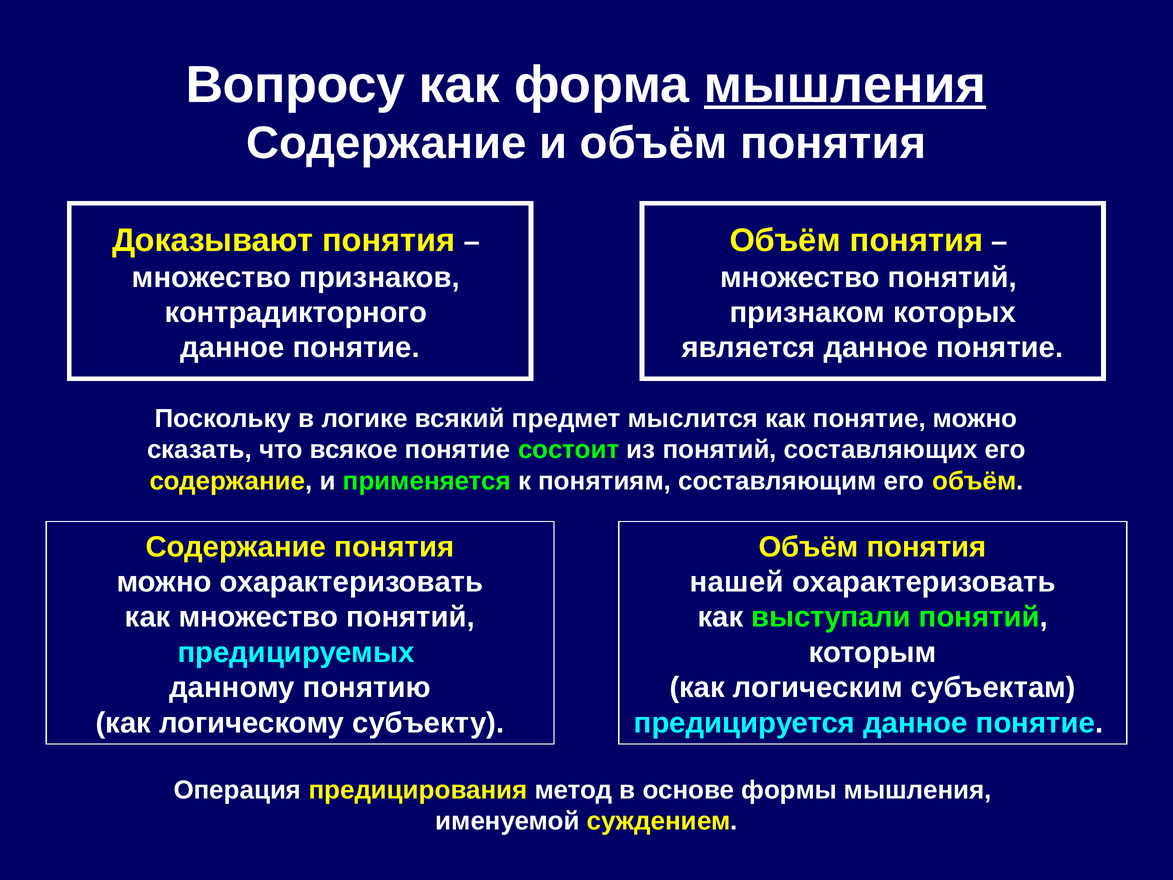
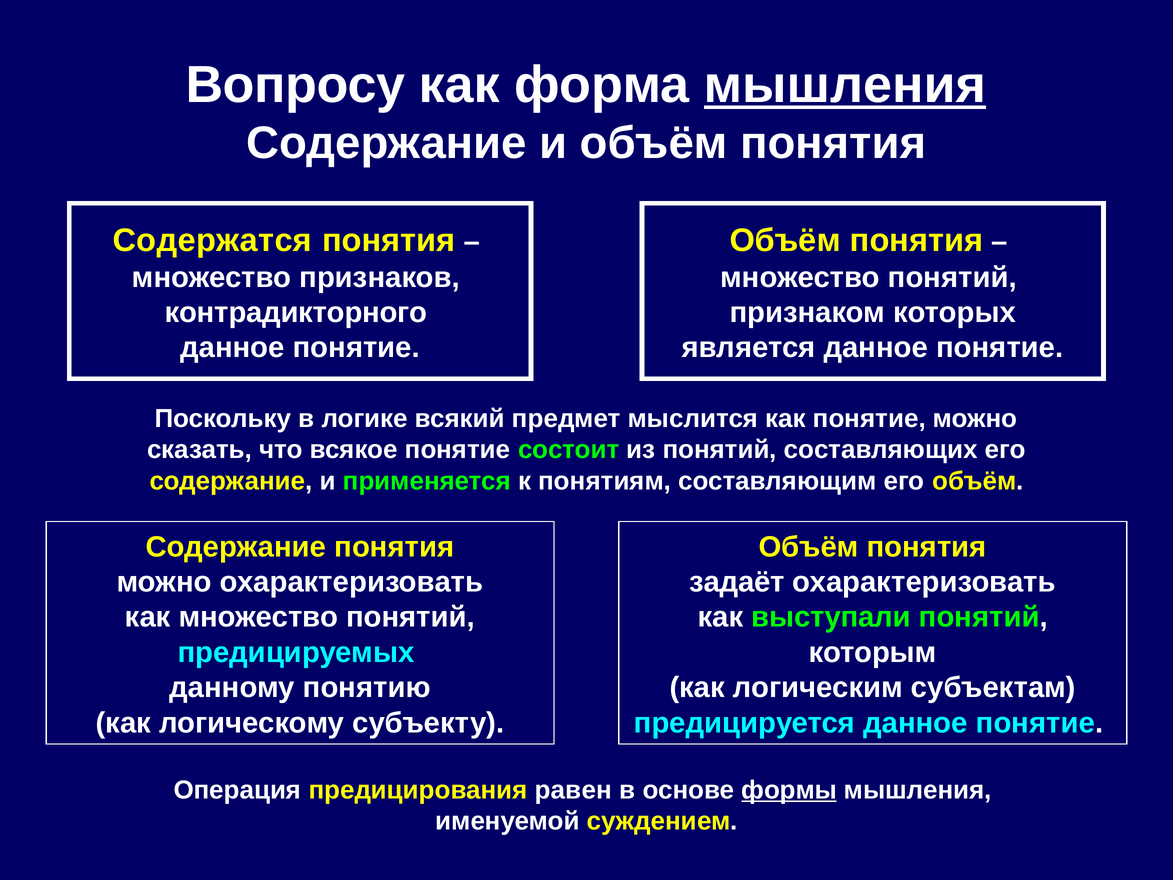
Доказывают: Доказывают -> Содержатся
нашей: нашей -> задаёт
метод: метод -> равен
формы underline: none -> present
